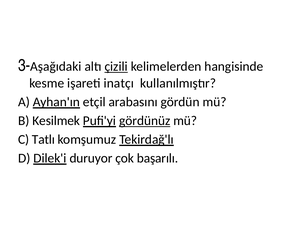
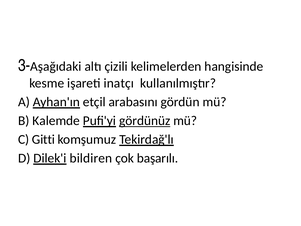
çizili underline: present -> none
Kesilmek: Kesilmek -> Kalemde
Tatlı: Tatlı -> Gitti
duruyor: duruyor -> bildiren
